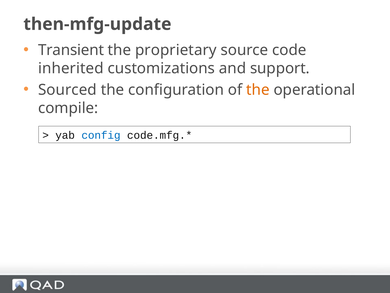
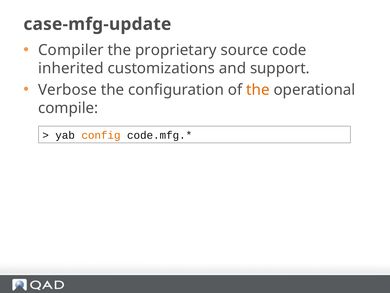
then-mfg-update: then-mfg-update -> case-mfg-update
Transient: Transient -> Compiler
Sourced: Sourced -> Verbose
config colour: blue -> orange
